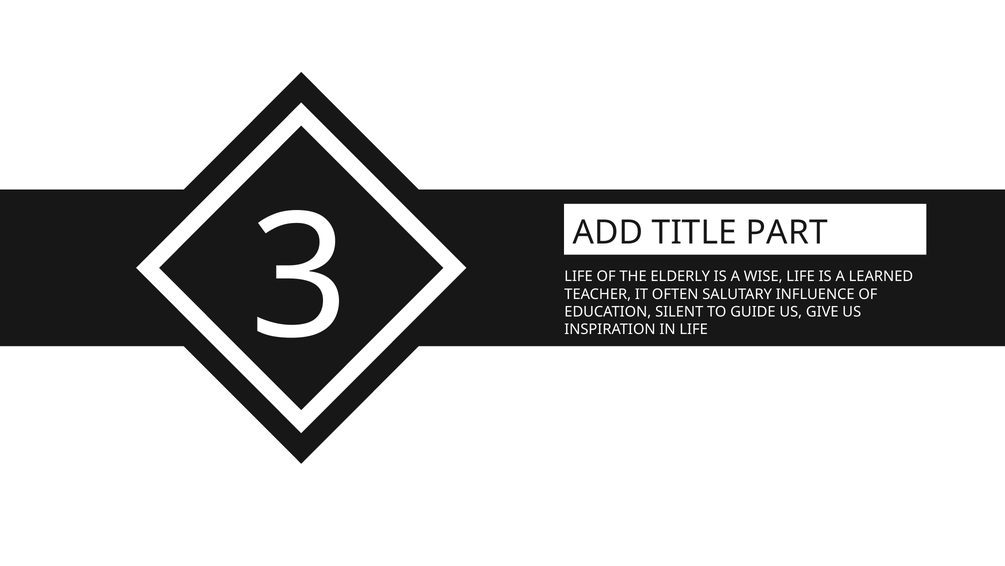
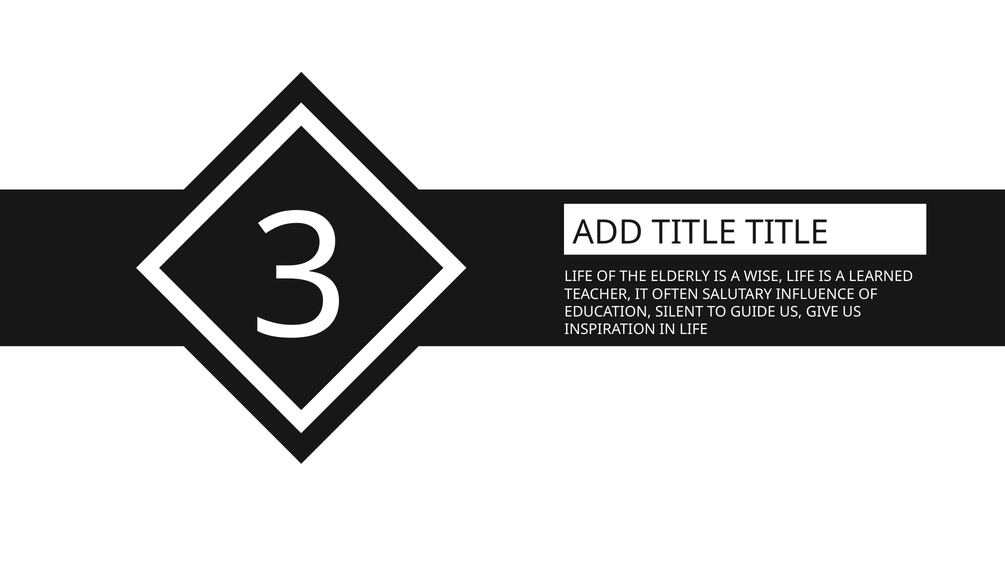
TITLE PART: PART -> TITLE
